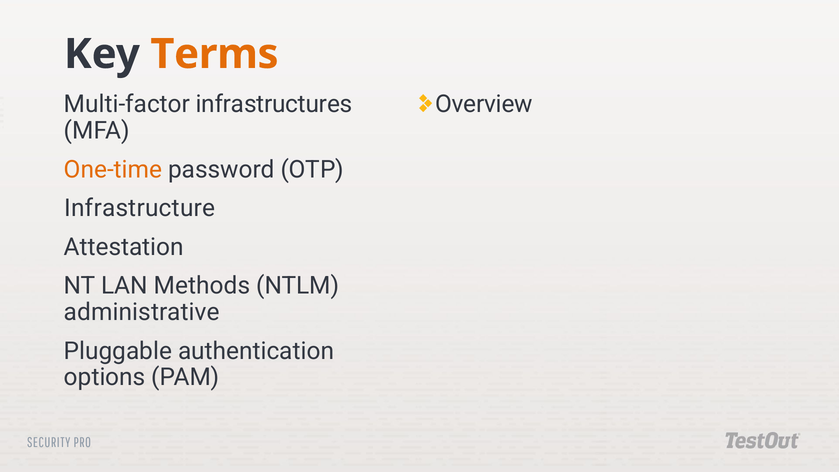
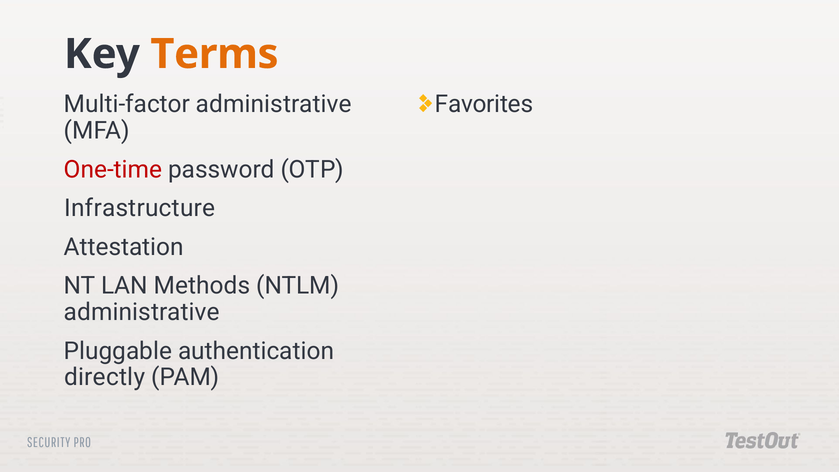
Multi-factor infrastructures: infrastructures -> administrative
Overview: Overview -> Favorites
One-time colour: orange -> red
options: options -> directly
